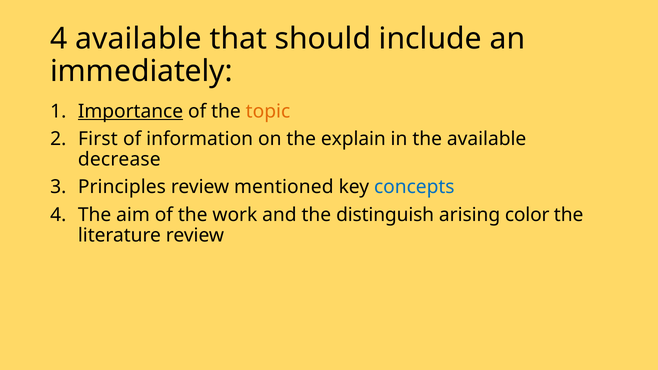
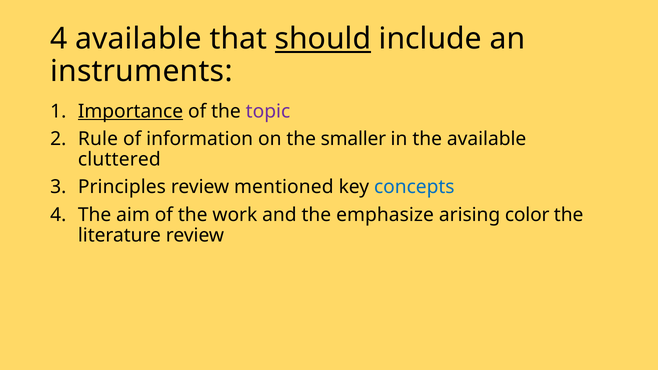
should underline: none -> present
immediately: immediately -> instruments
topic colour: orange -> purple
First: First -> Rule
explain: explain -> smaller
decrease: decrease -> cluttered
distinguish: distinguish -> emphasize
